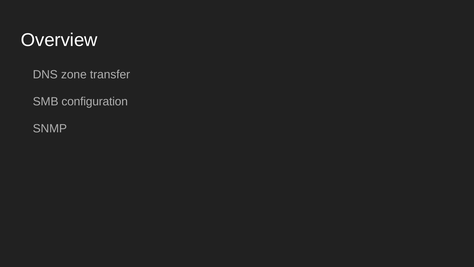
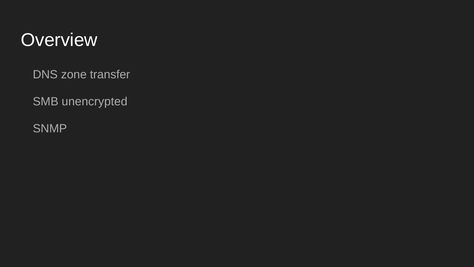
configuration: configuration -> unencrypted
